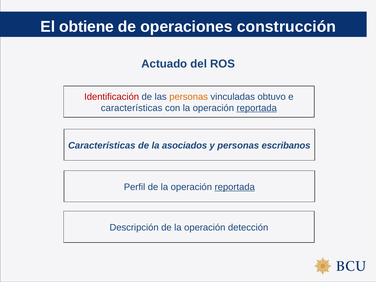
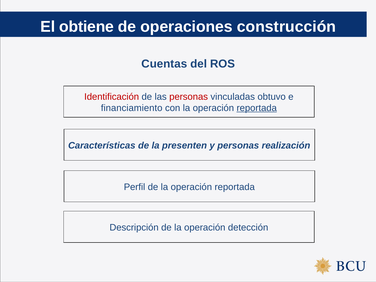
Actuado: Actuado -> Cuentas
personas at (189, 97) colour: orange -> red
características at (132, 108): características -> financiamiento
asociados: asociados -> presenten
escribanos: escribanos -> realización
reportada at (235, 187) underline: present -> none
